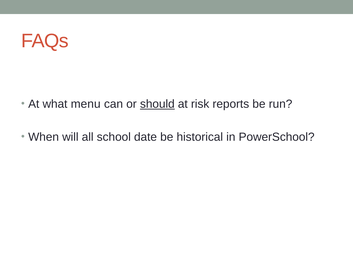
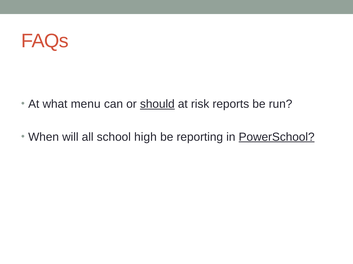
date: date -> high
historical: historical -> reporting
PowerSchool underline: none -> present
